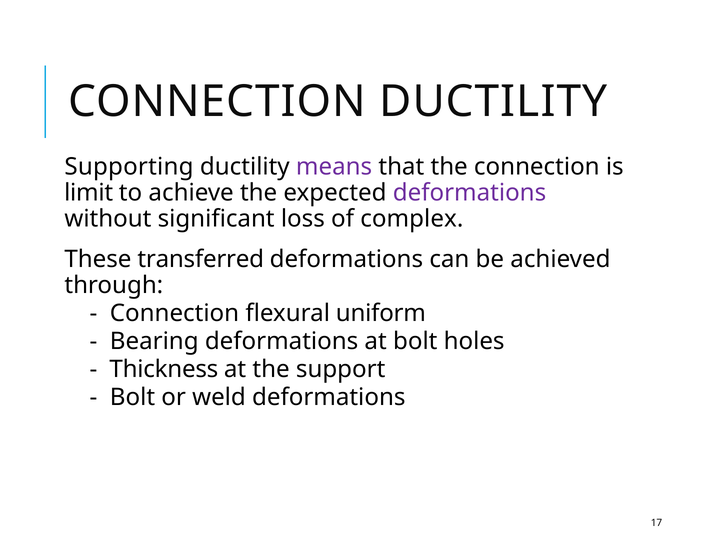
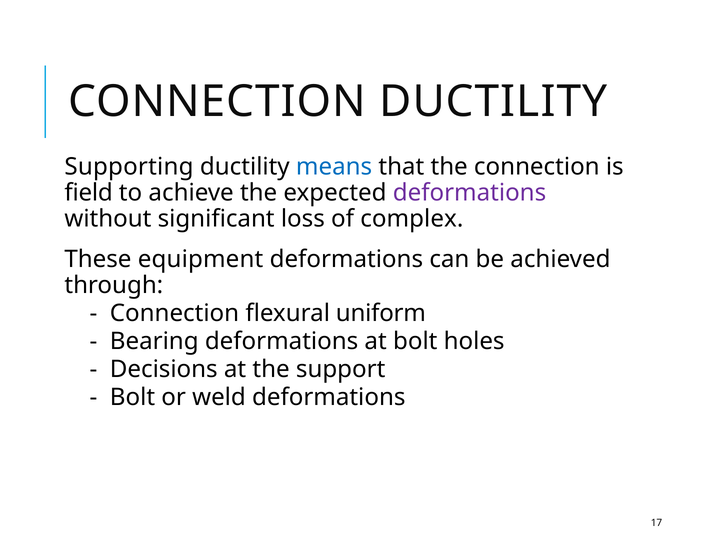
means colour: purple -> blue
limit: limit -> field
transferred: transferred -> equipment
Thickness: Thickness -> Decisions
